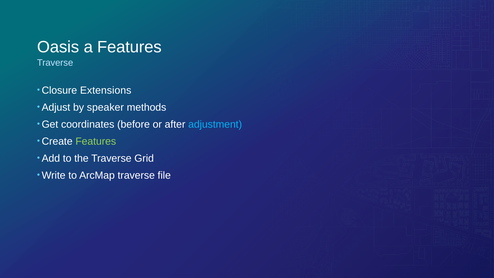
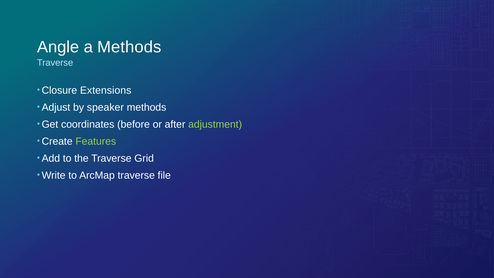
Oasis: Oasis -> Angle
a Features: Features -> Methods
adjustment colour: light blue -> light green
